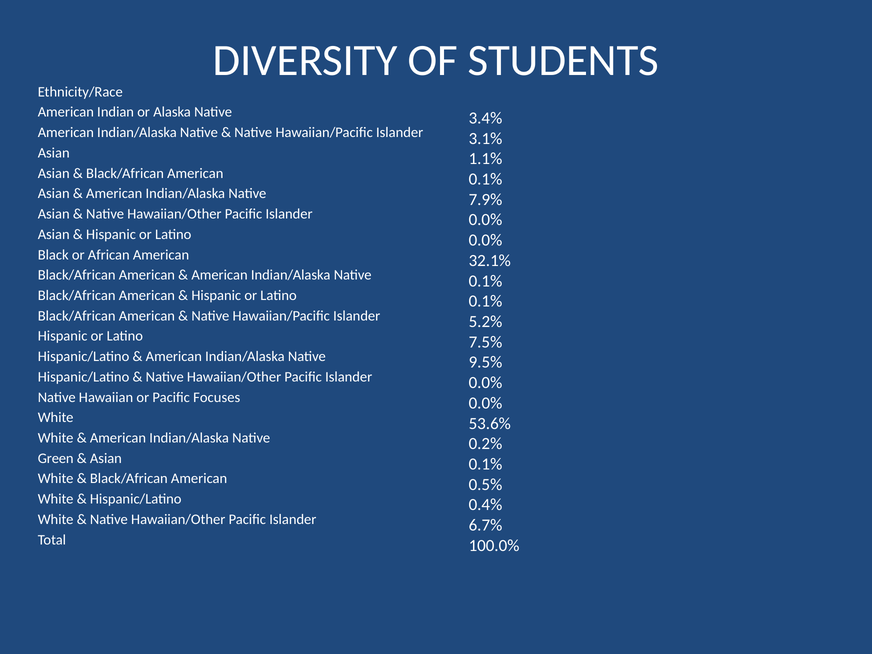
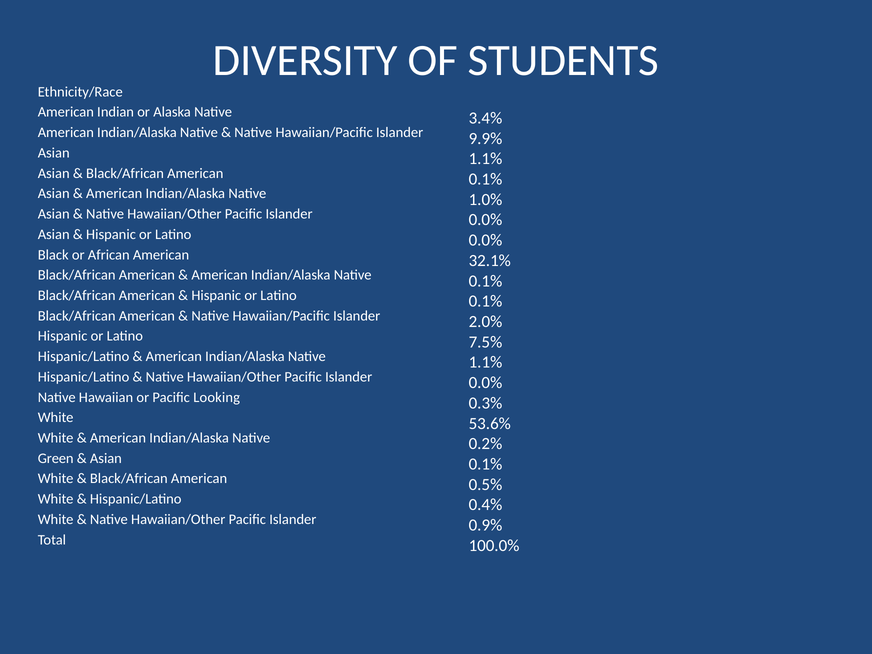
3.1%: 3.1% -> 9.9%
7.9%: 7.9% -> 1.0%
5.2%: 5.2% -> 2.0%
9.5% at (485, 362): 9.5% -> 1.1%
Focuses: Focuses -> Looking
0.0% at (485, 403): 0.0% -> 0.3%
6.7%: 6.7% -> 0.9%
